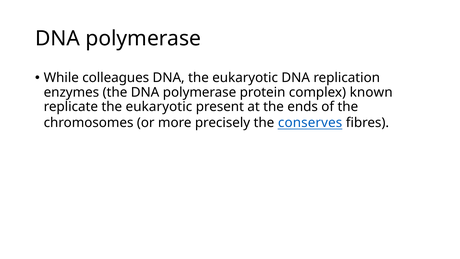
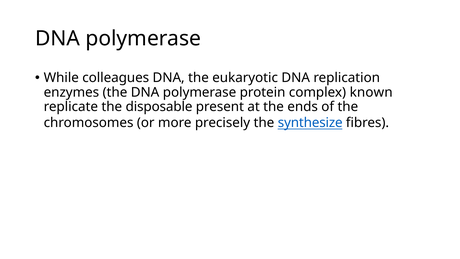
replicate the eukaryotic: eukaryotic -> disposable
conserves: conserves -> synthesize
